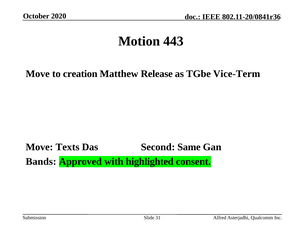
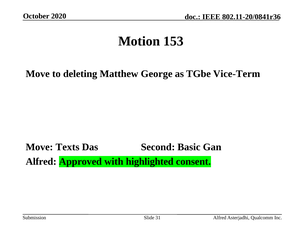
443: 443 -> 153
creation: creation -> deleting
Release: Release -> George
Same: Same -> Basic
Bands at (41, 161): Bands -> Alfred
